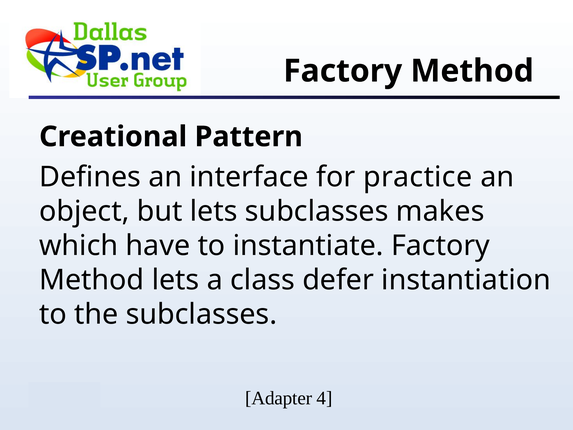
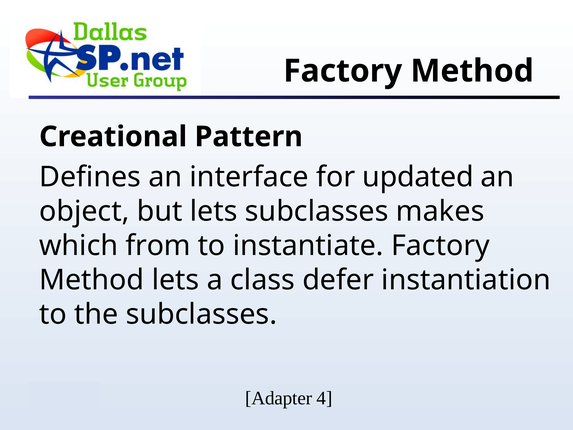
practice: practice -> updated
have: have -> from
